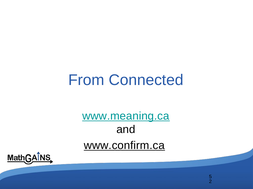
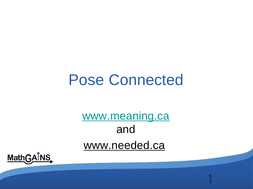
From: From -> Pose
www.confirm.ca: www.confirm.ca -> www.needed.ca
